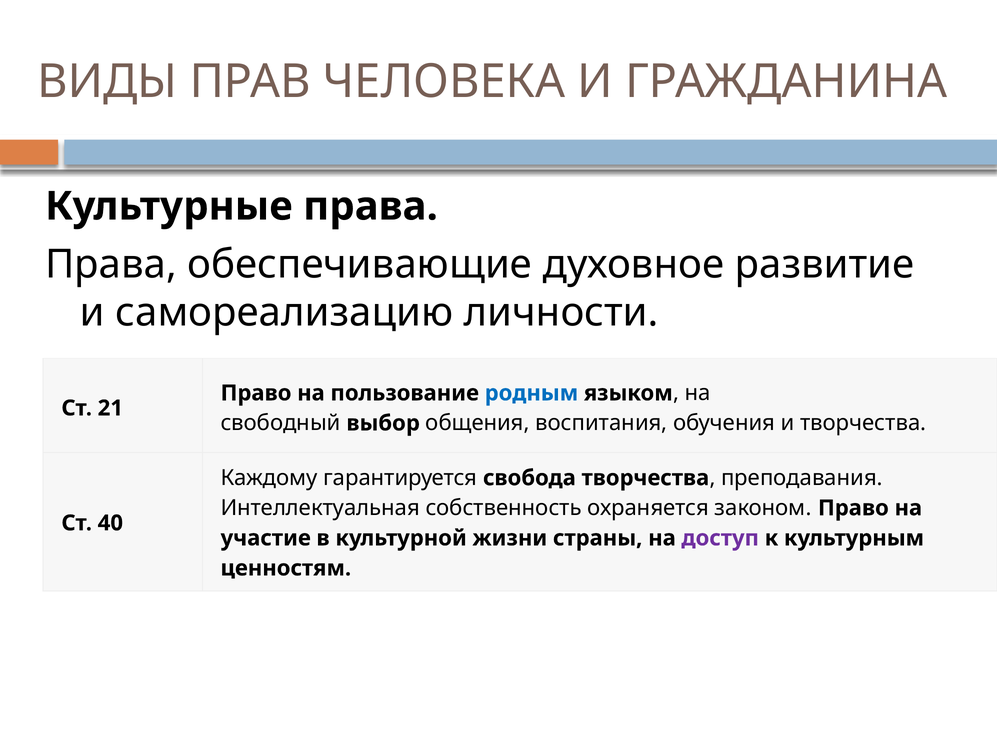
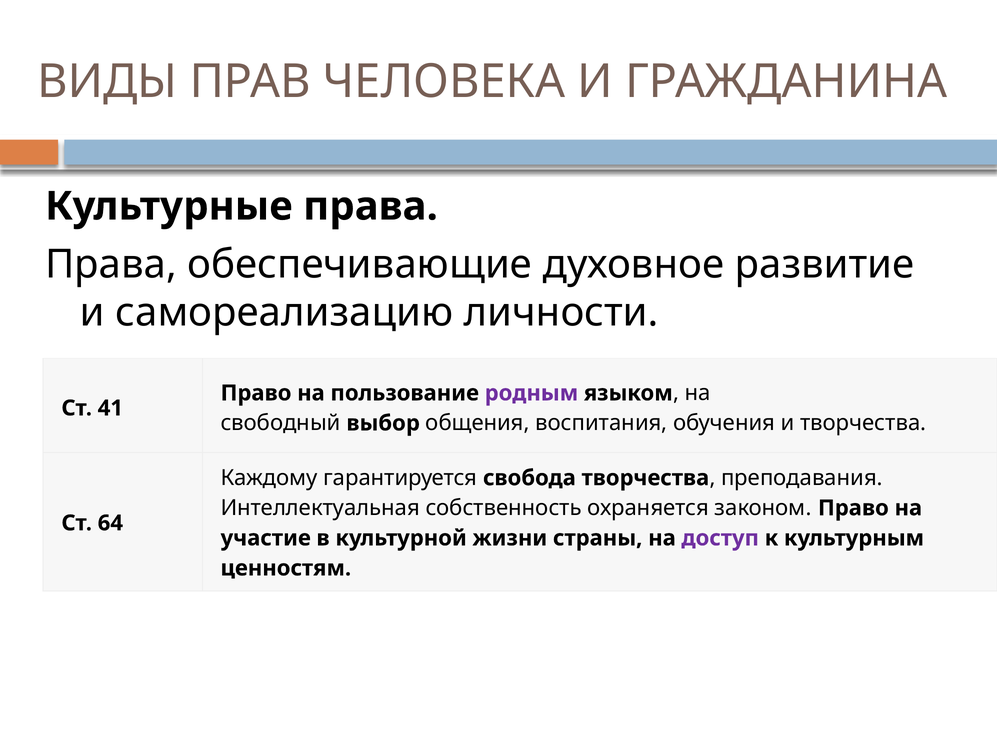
родным colour: blue -> purple
21: 21 -> 41
40: 40 -> 64
